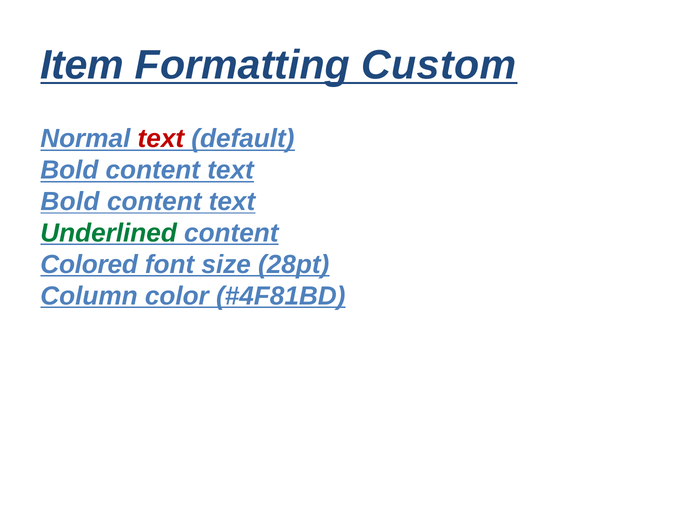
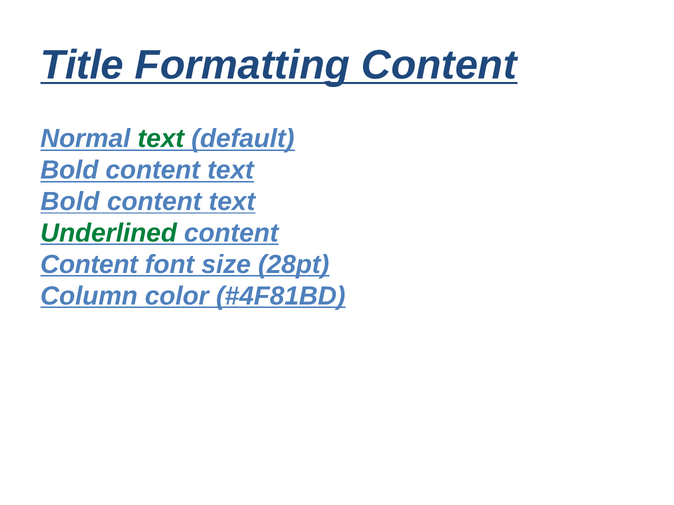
Item: Item -> Title
Formatting Custom: Custom -> Content
text at (161, 139) colour: red -> green
Colored at (89, 265): Colored -> Content
